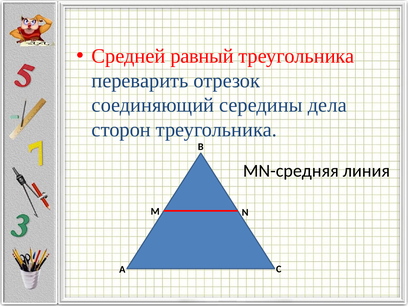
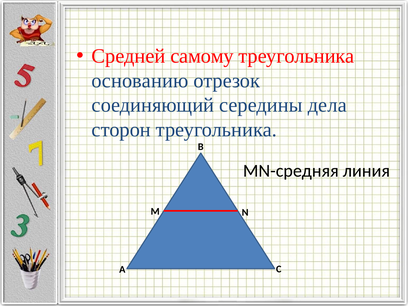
равный: равный -> самому
переварить: переварить -> основанию
